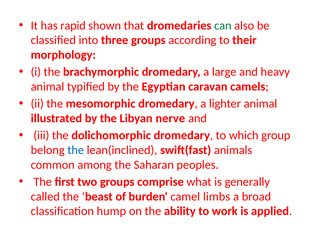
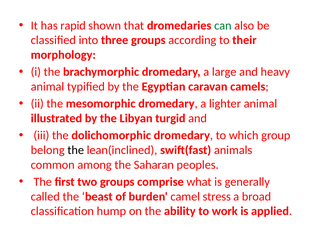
nerve: nerve -> turgid
the at (76, 150) colour: blue -> black
limbs: limbs -> stress
